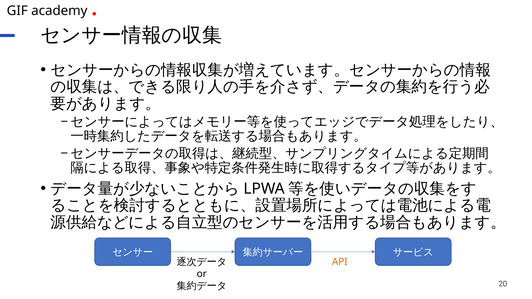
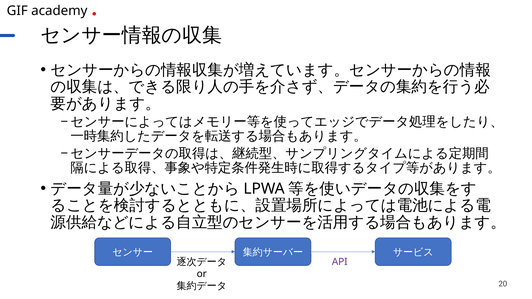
API colour: orange -> purple
